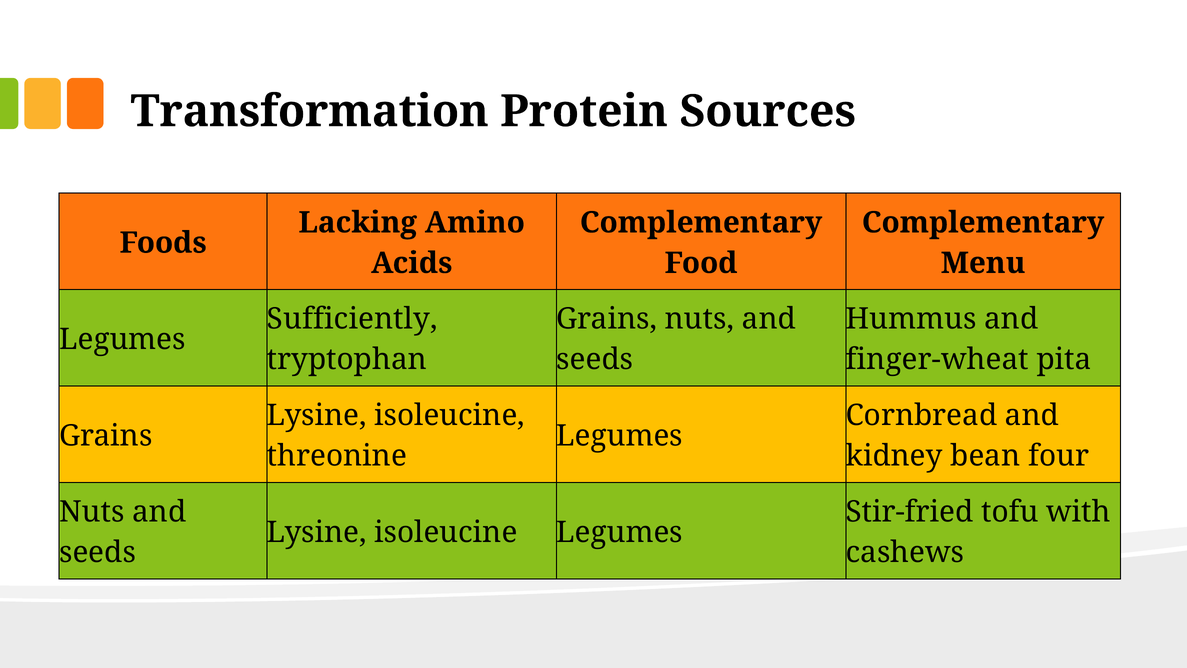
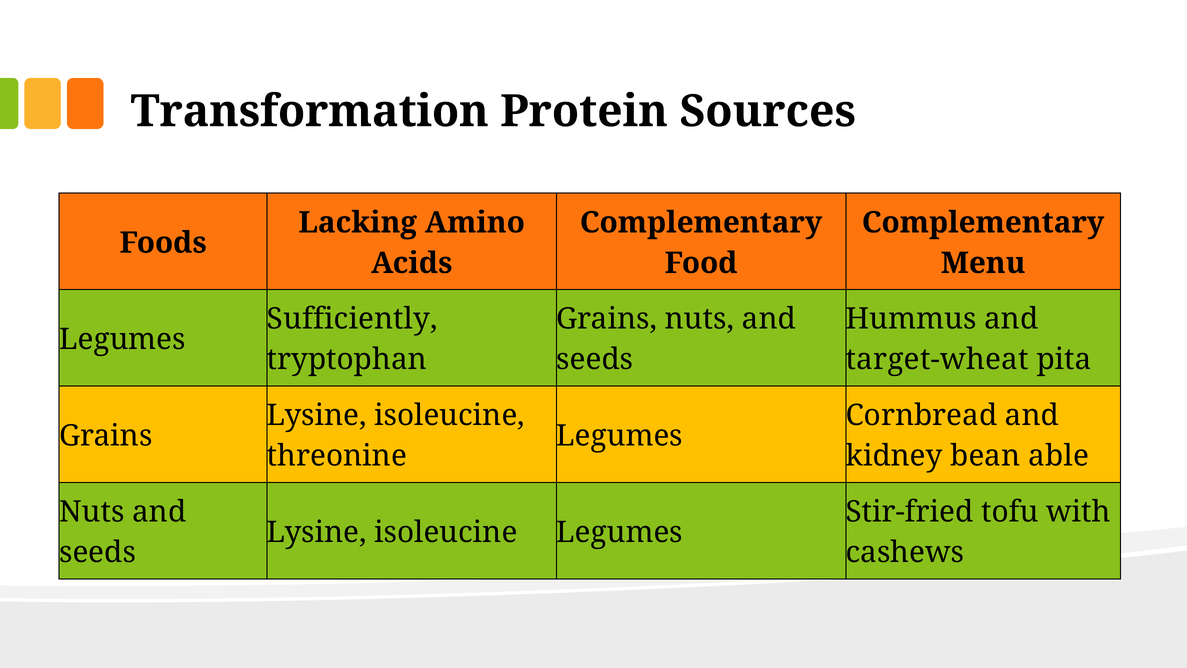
finger-wheat: finger-wheat -> target-wheat
four: four -> able
